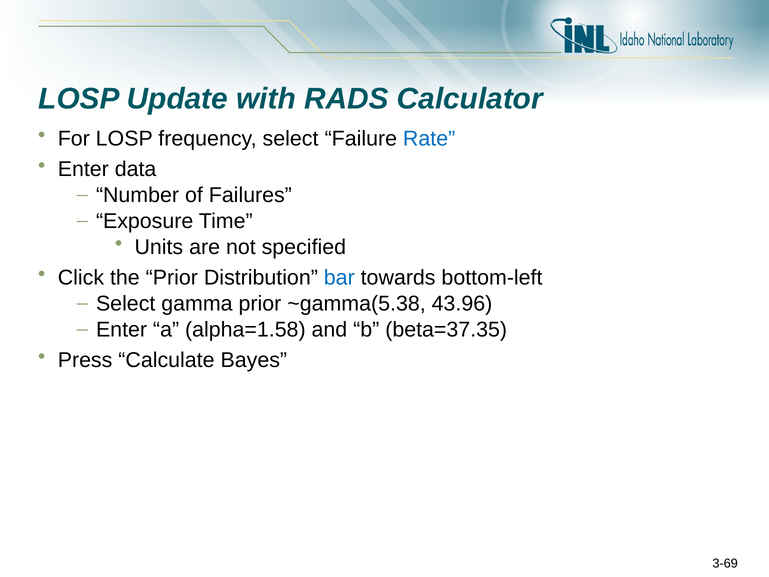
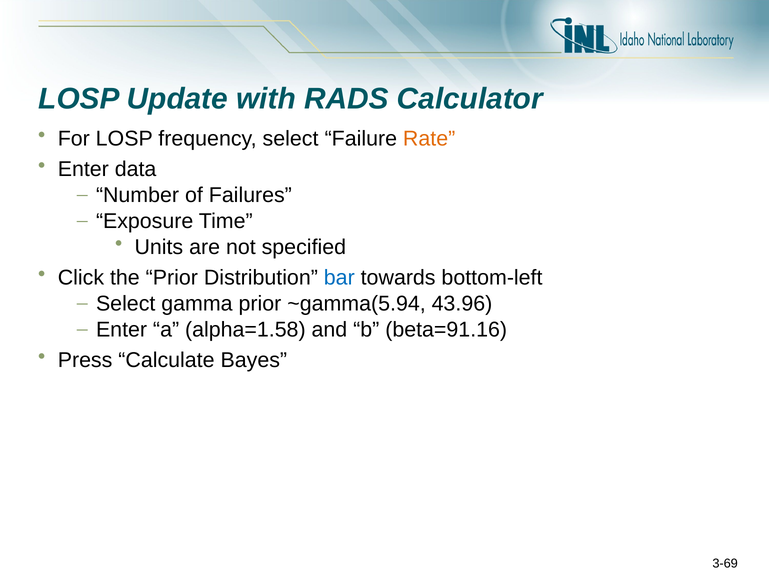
Rate colour: blue -> orange
~gamma(5.38: ~gamma(5.38 -> ~gamma(5.94
beta=37.35: beta=37.35 -> beta=91.16
